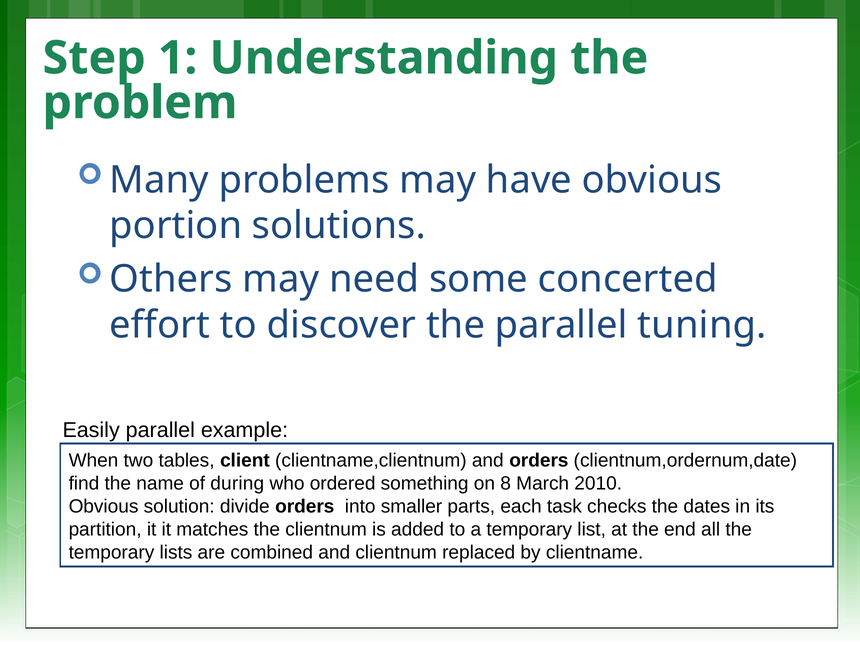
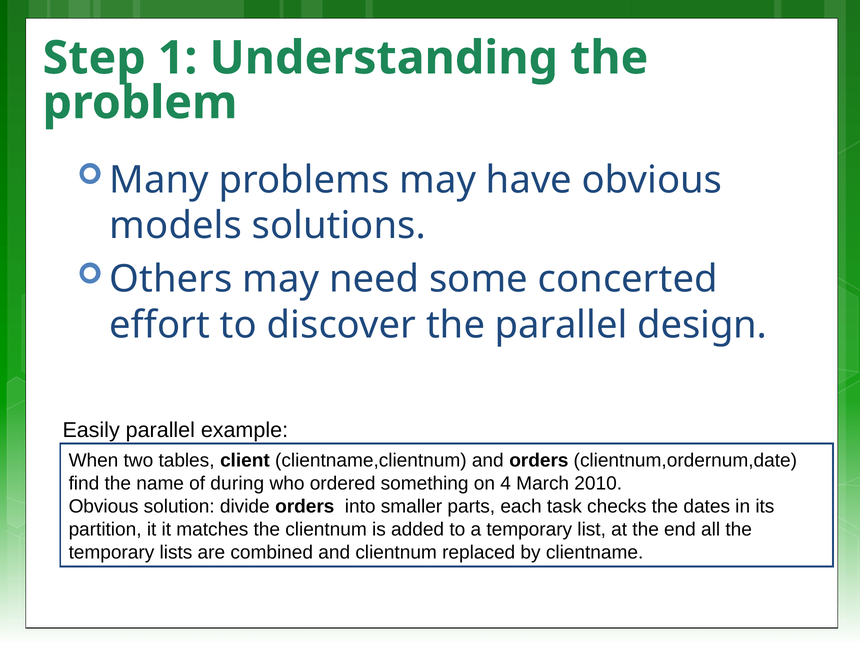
portion: portion -> models
tuning: tuning -> design
8: 8 -> 4
